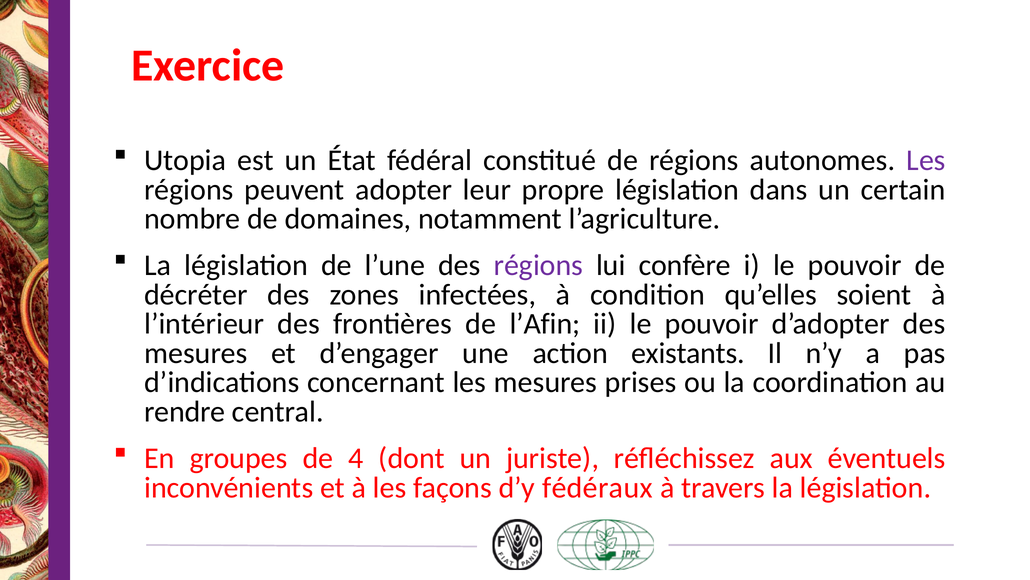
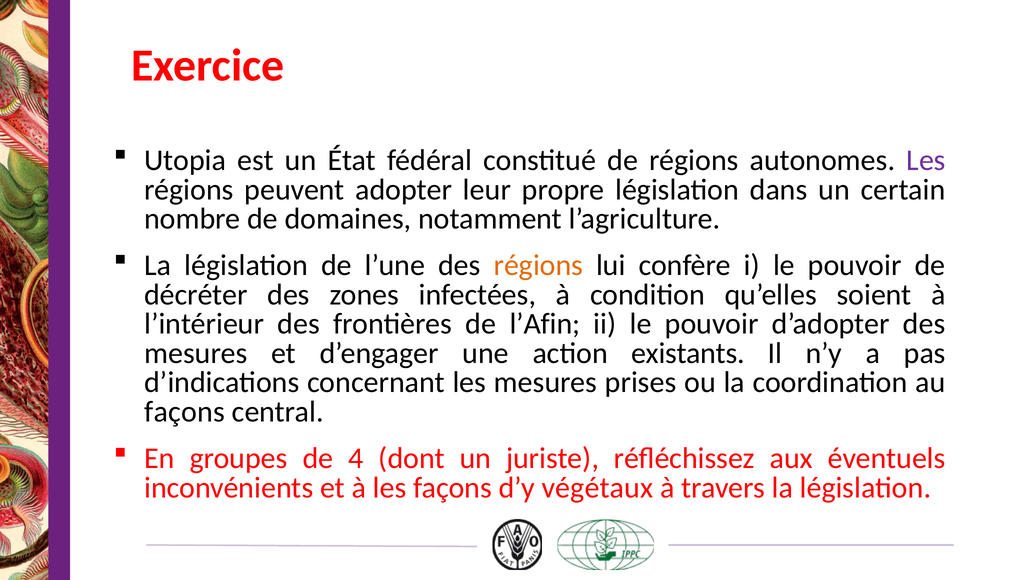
régions at (538, 265) colour: purple -> orange
rendre at (185, 411): rendre -> façons
fédéraux: fédéraux -> végétaux
